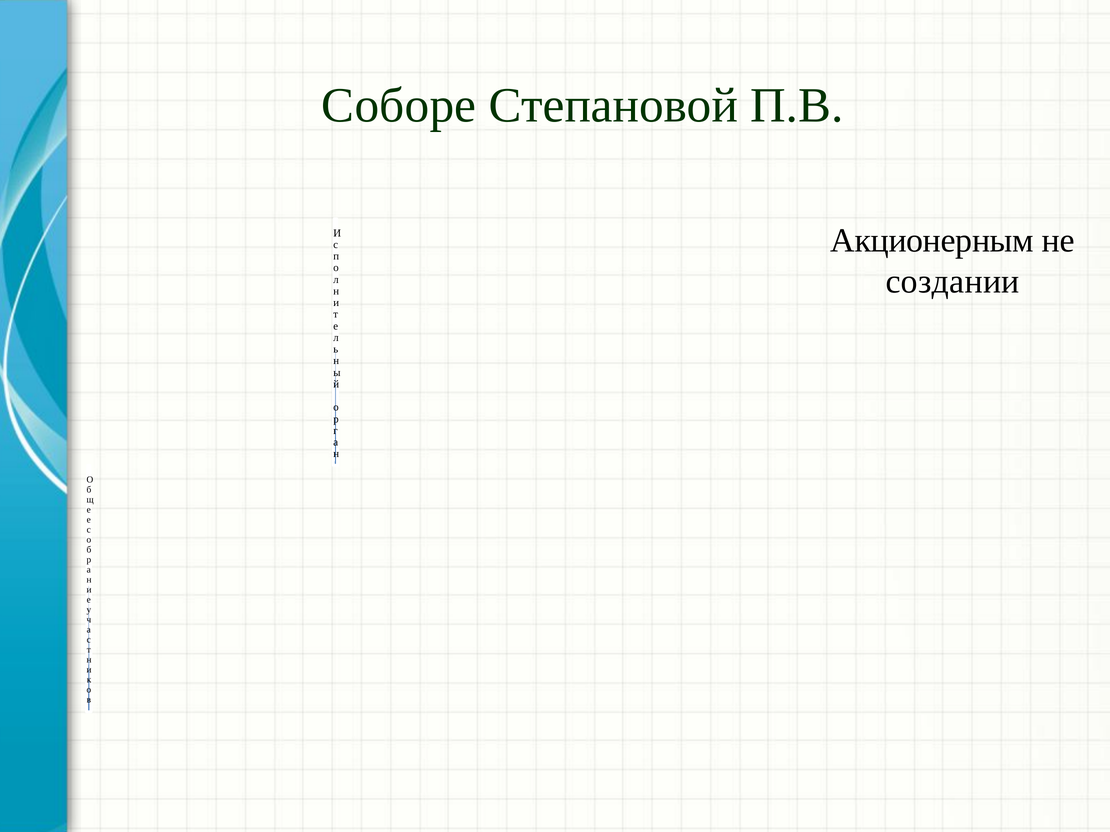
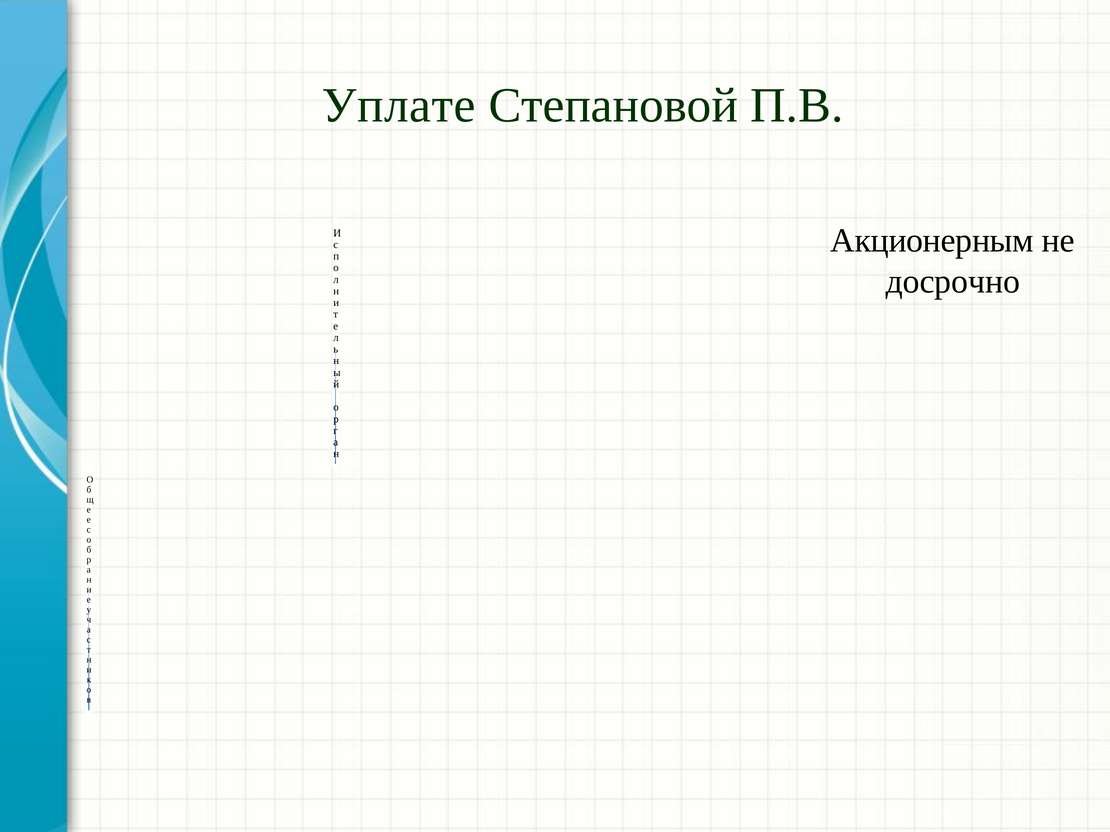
Соборе: Соборе -> Уплате
создании: создании -> досрочно
